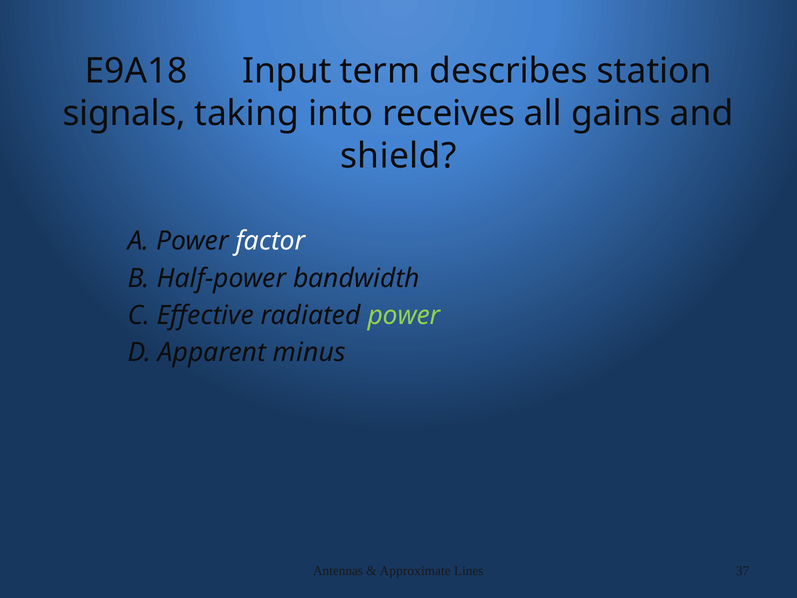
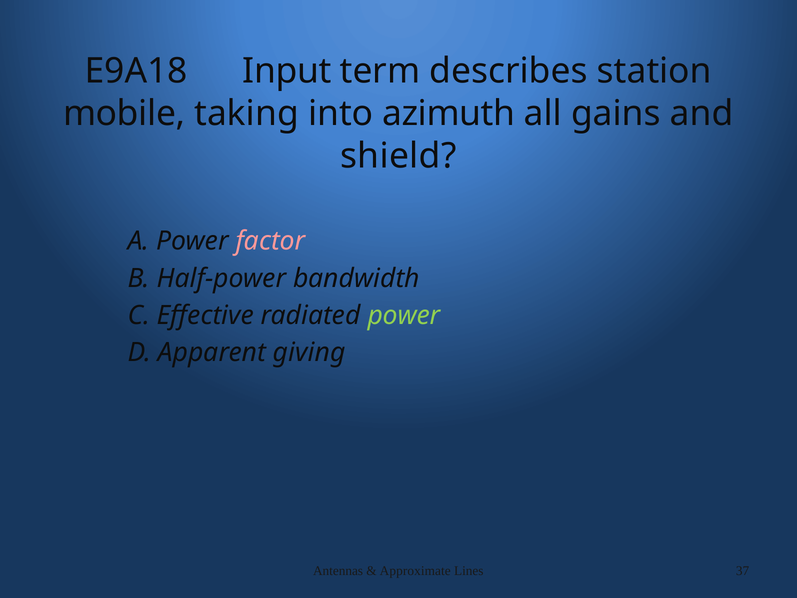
signals: signals -> mobile
receives: receives -> azimuth
factor colour: white -> pink
minus: minus -> giving
